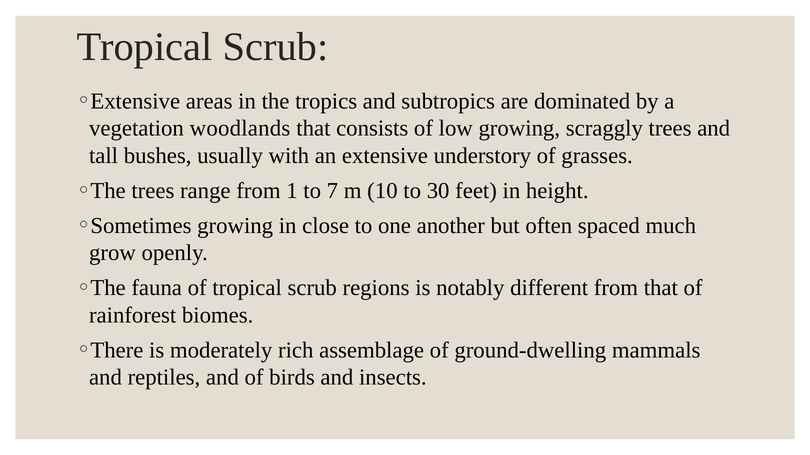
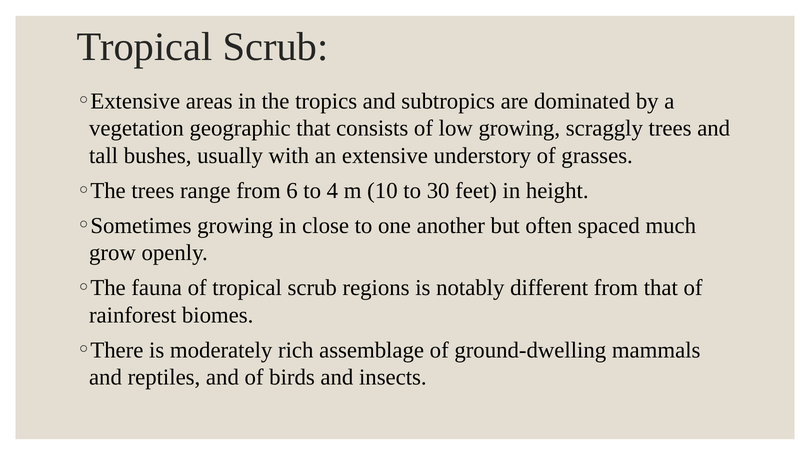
woodlands: woodlands -> geographic
1: 1 -> 6
7: 7 -> 4
